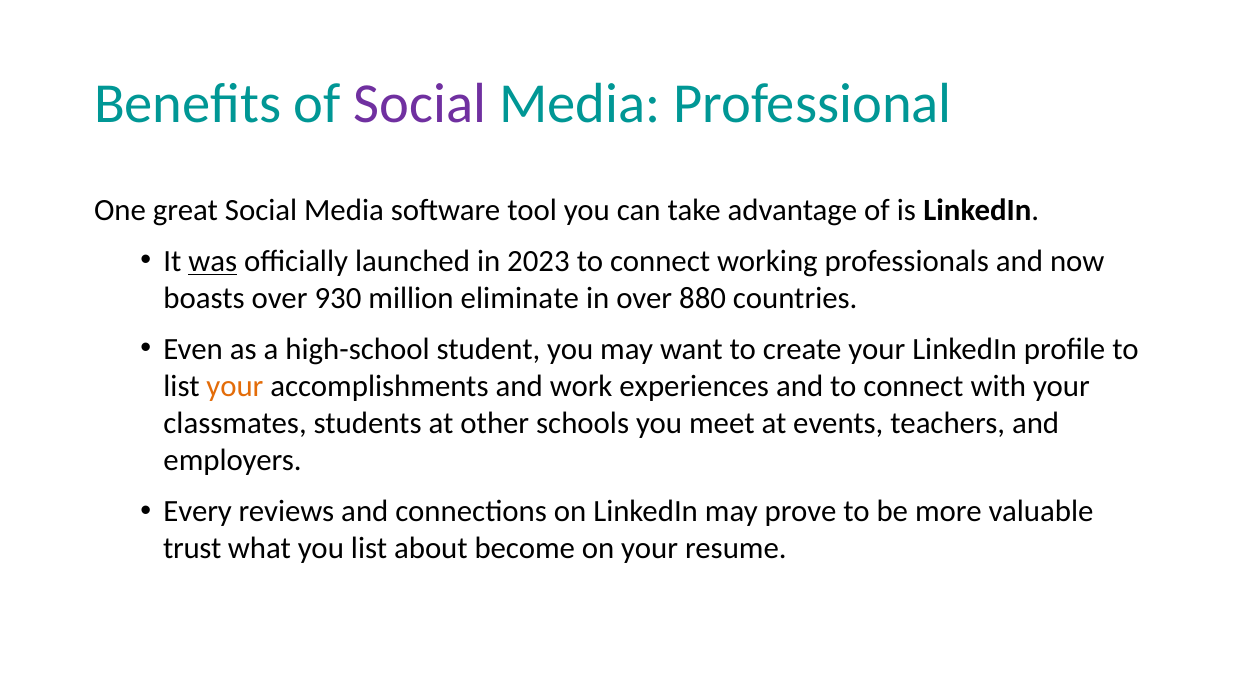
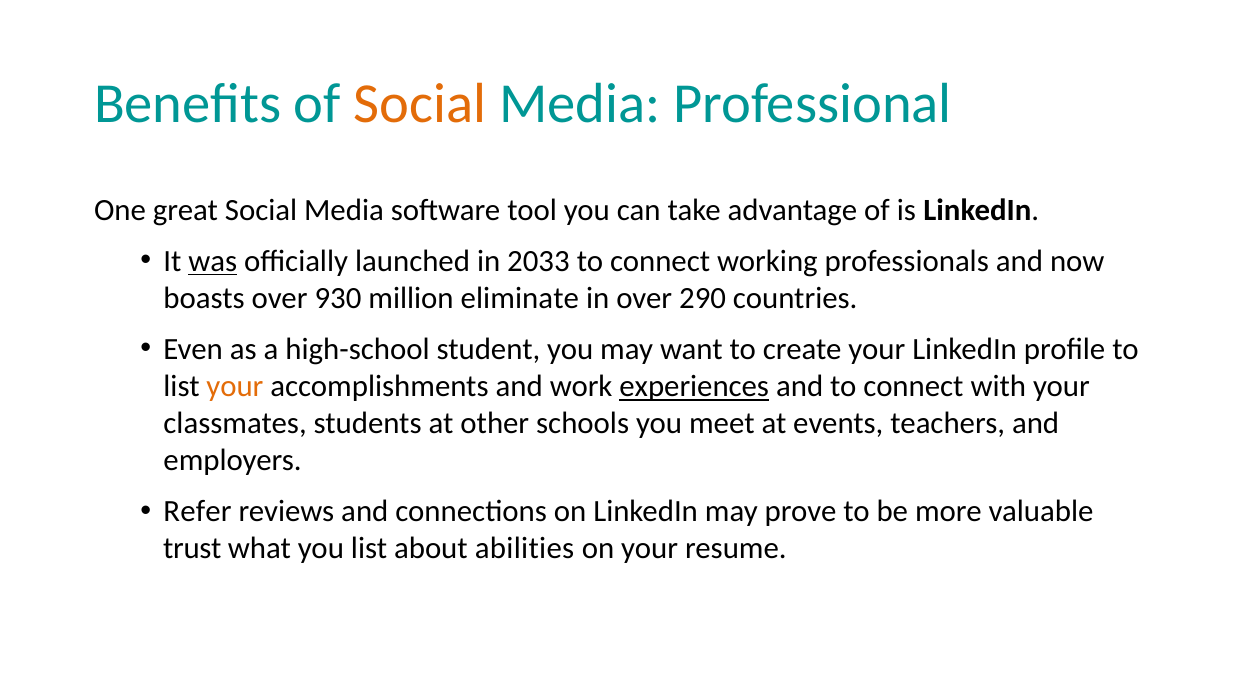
Social at (420, 104) colour: purple -> orange
2023: 2023 -> 2033
880: 880 -> 290
experiences underline: none -> present
Every: Every -> Refer
become: become -> abilities
